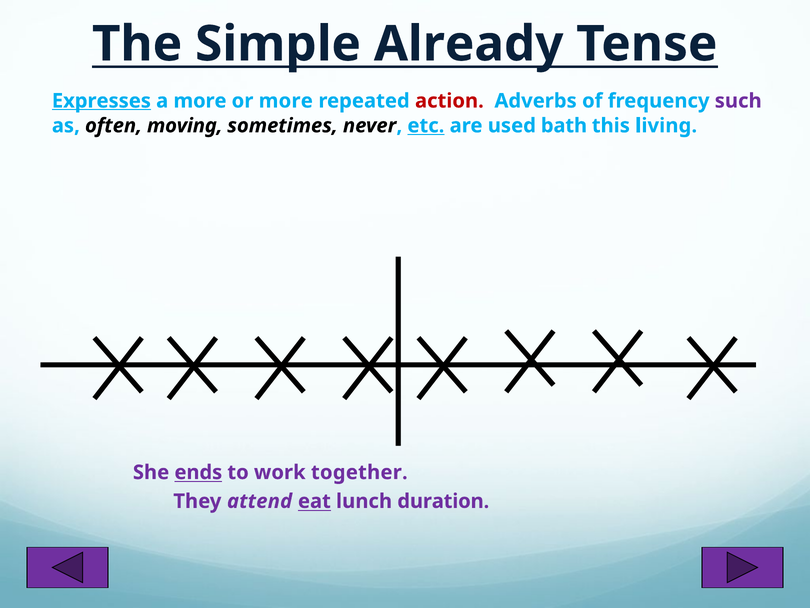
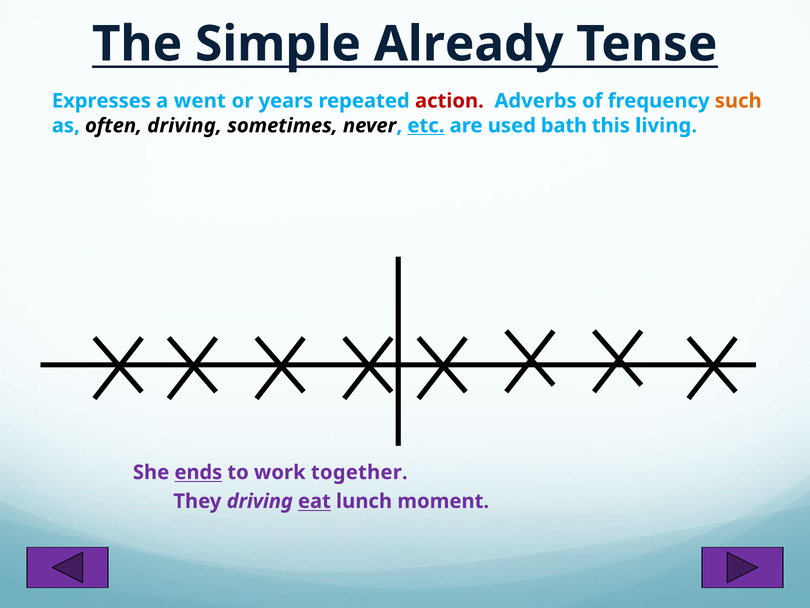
Expresses underline: present -> none
a more: more -> went
or more: more -> years
such colour: purple -> orange
often moving: moving -> driving
They attend: attend -> driving
duration: duration -> moment
